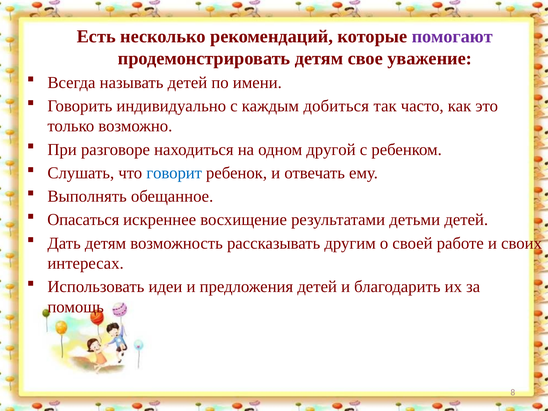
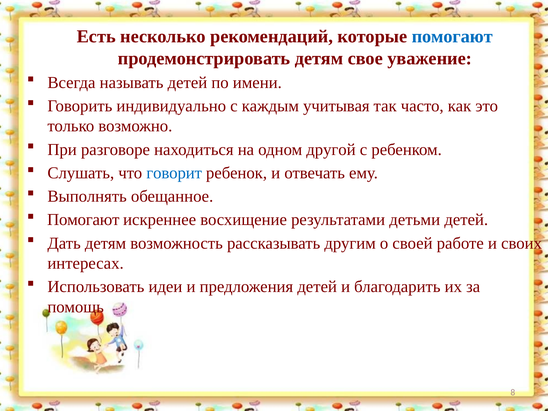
помогают at (452, 36) colour: purple -> blue
добиться: добиться -> учитывая
Опасаться at (83, 220): Опасаться -> Помогают
